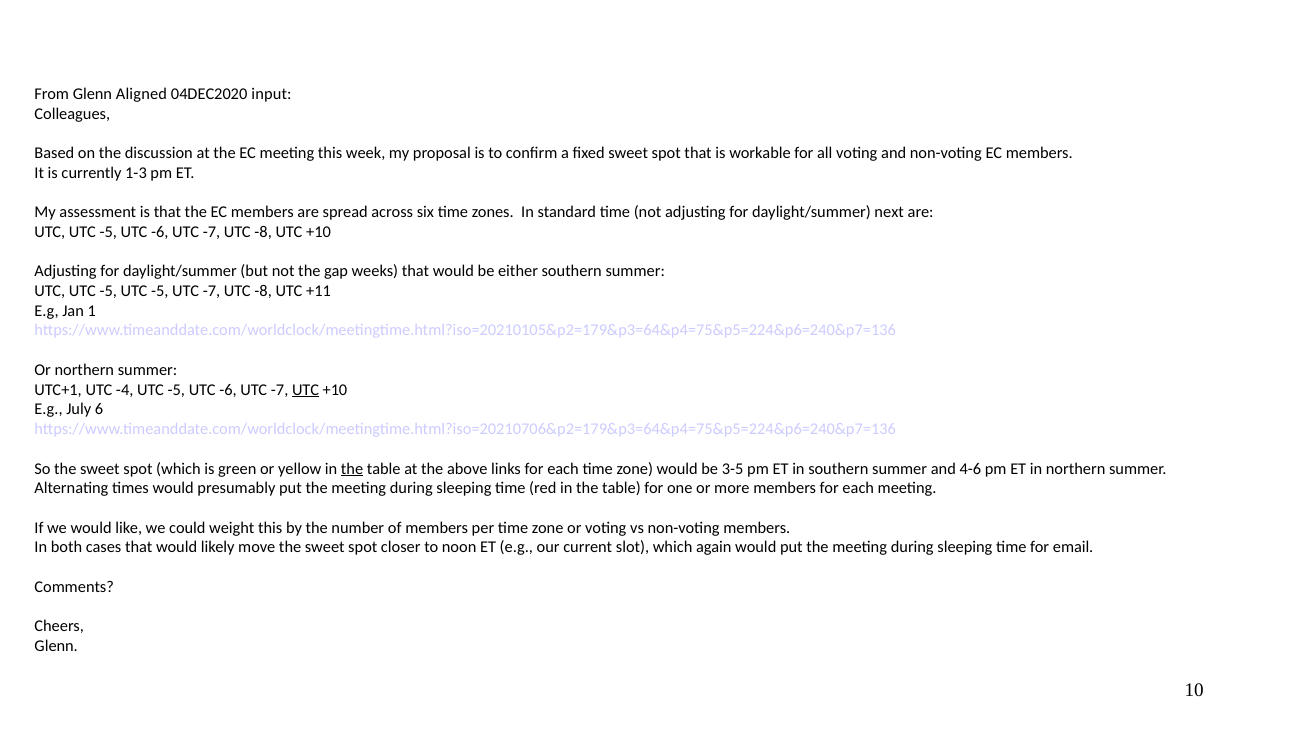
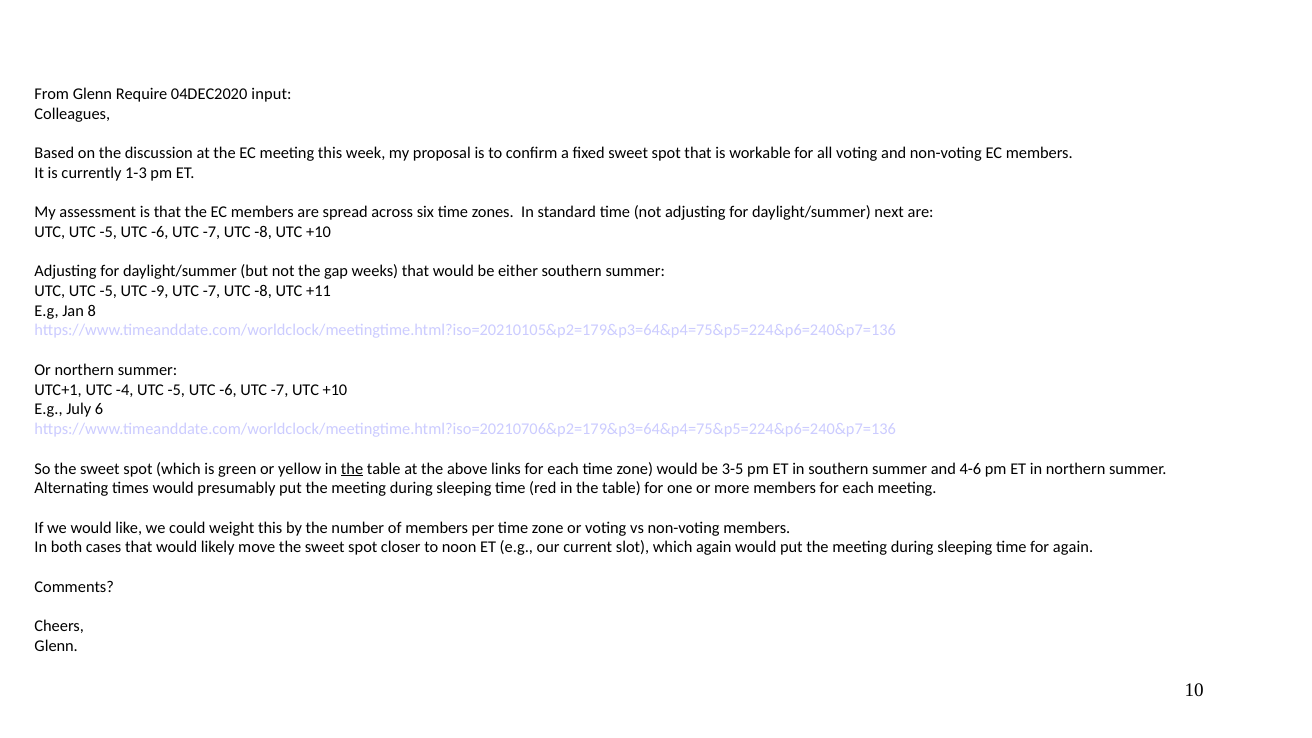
Aligned: Aligned -> Require
-5 UTC -5: -5 -> -9
1: 1 -> 8
UTC at (306, 390) underline: present -> none
for email: email -> again
